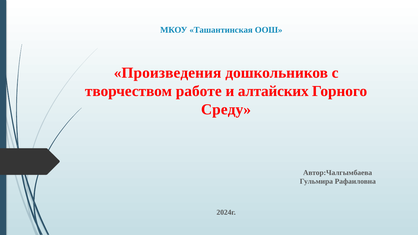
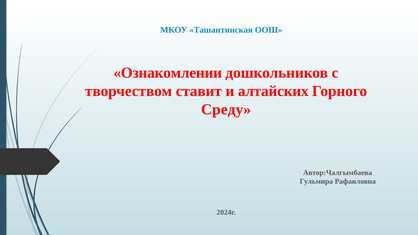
Произведения: Произведения -> Ознакомлении
работе: работе -> ставит
